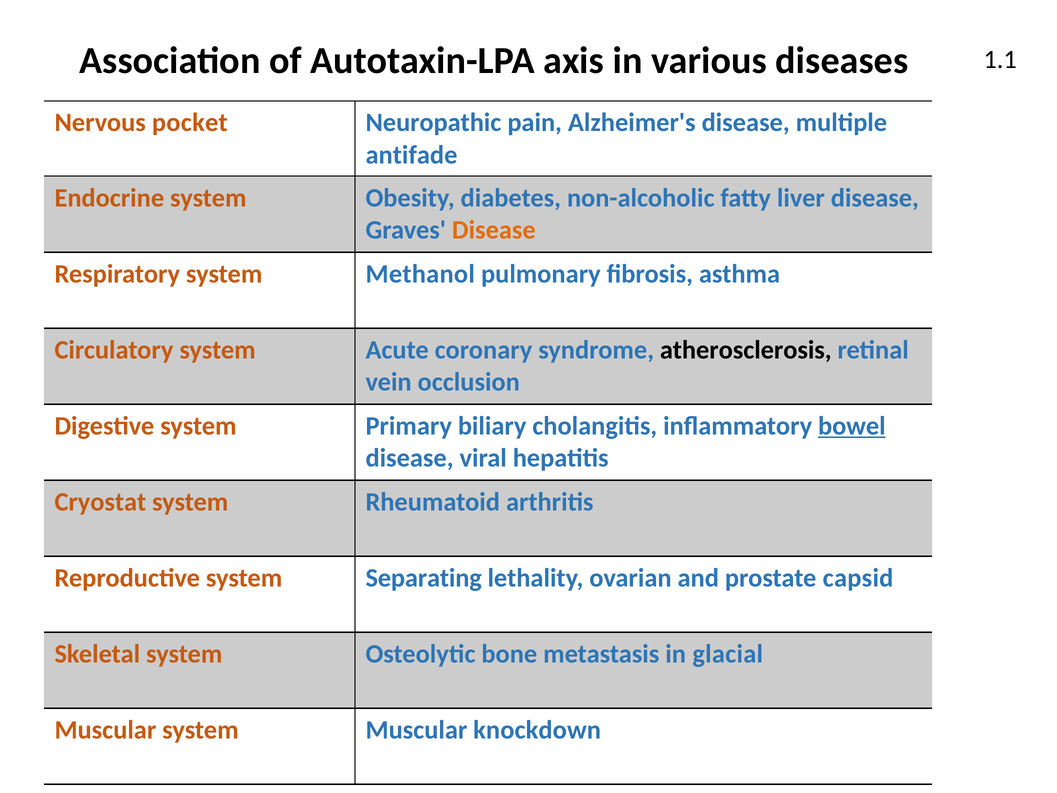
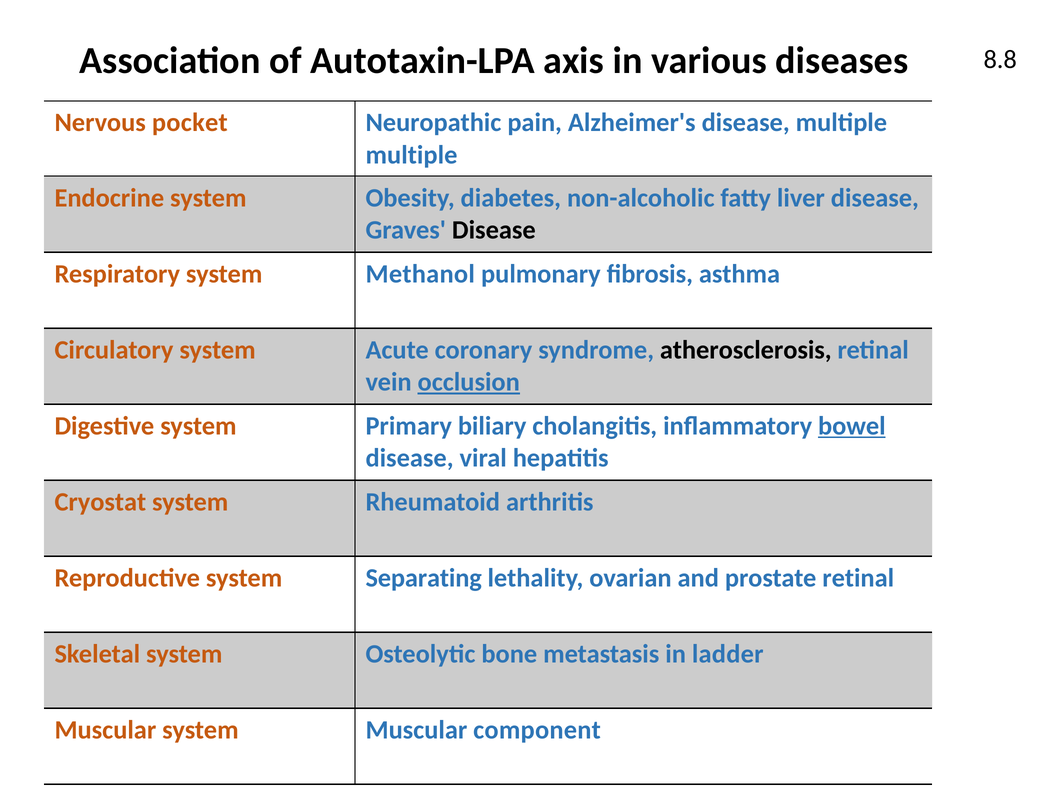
1.1: 1.1 -> 8.8
antifade at (411, 155): antifade -> multiple
Disease at (494, 230) colour: orange -> black
occlusion underline: none -> present
prostate capsid: capsid -> retinal
glacial: glacial -> ladder
knockdown: knockdown -> component
